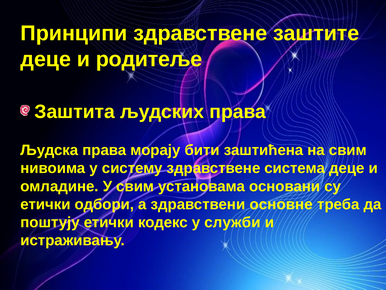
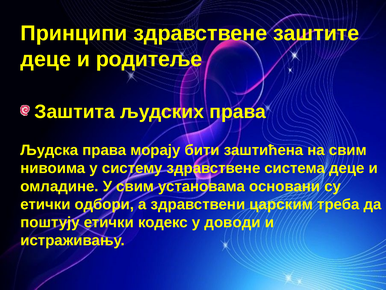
основне: основне -> царским
служби: служби -> доводи
